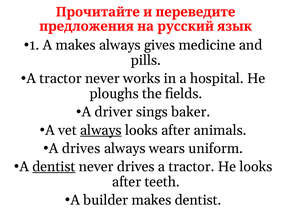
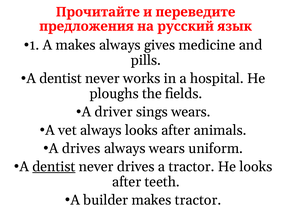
tractor at (60, 78): tractor -> dentist
sings baker: baker -> wears
always at (101, 130) underline: present -> none
makes dentist: dentist -> tractor
